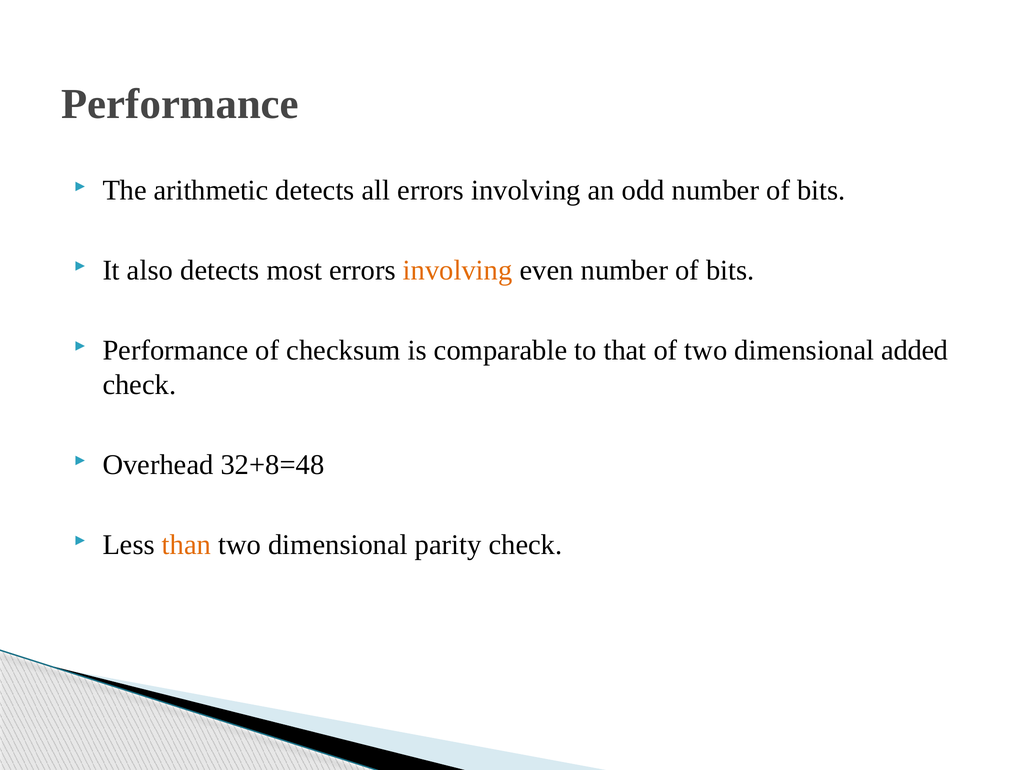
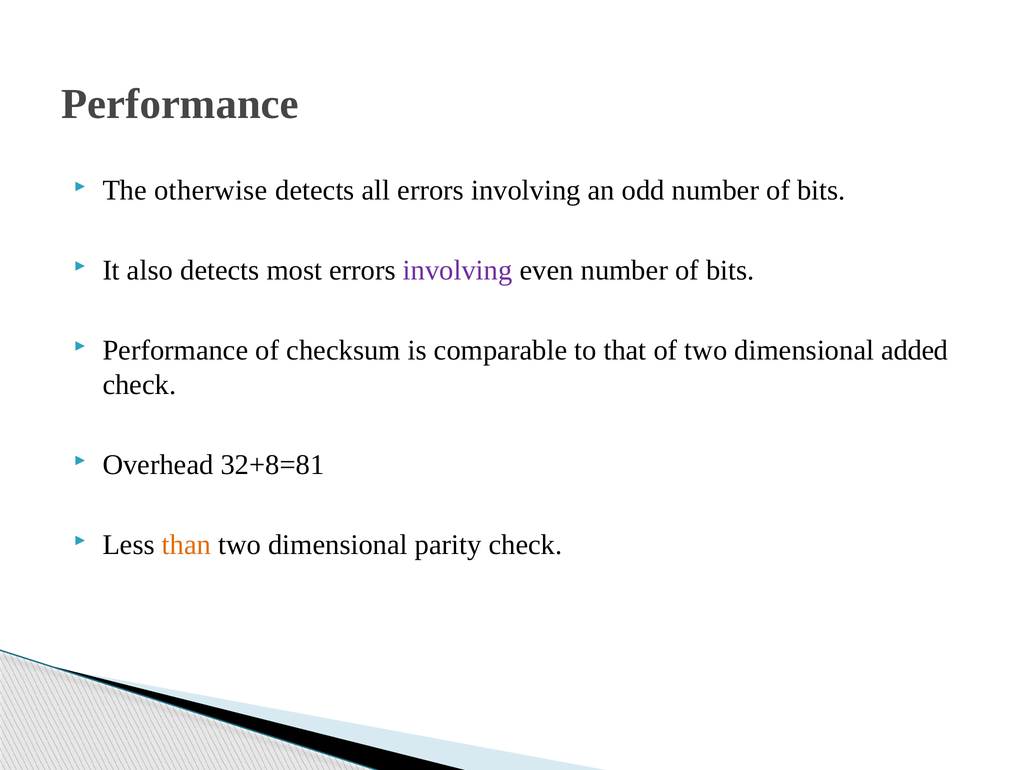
arithmetic: arithmetic -> otherwise
involving at (458, 271) colour: orange -> purple
32+8=48: 32+8=48 -> 32+8=81
